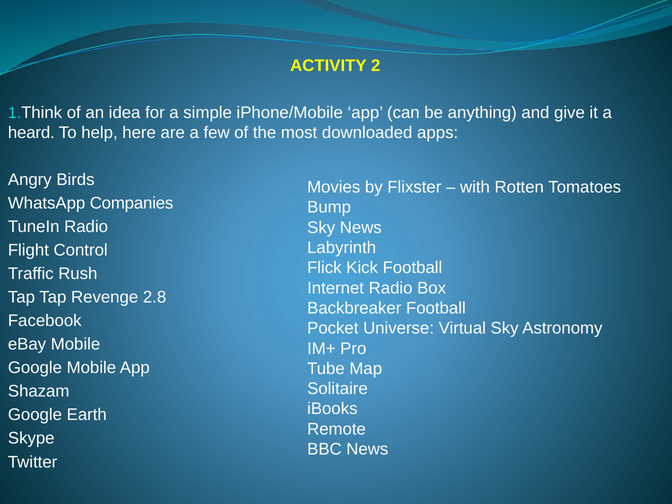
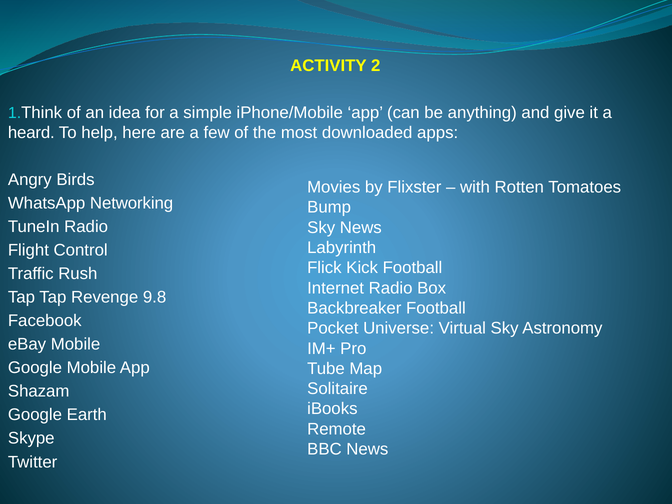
Companies: Companies -> Networking
2.8: 2.8 -> 9.8
